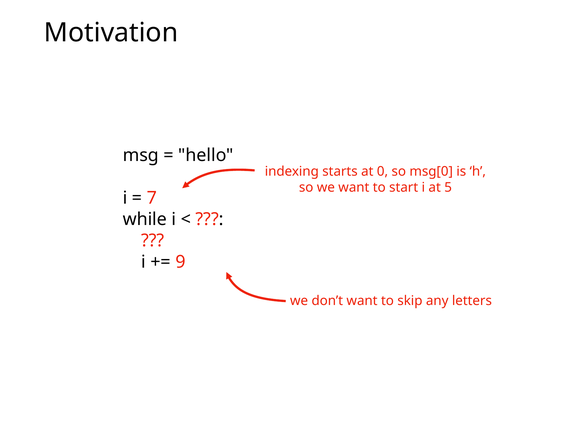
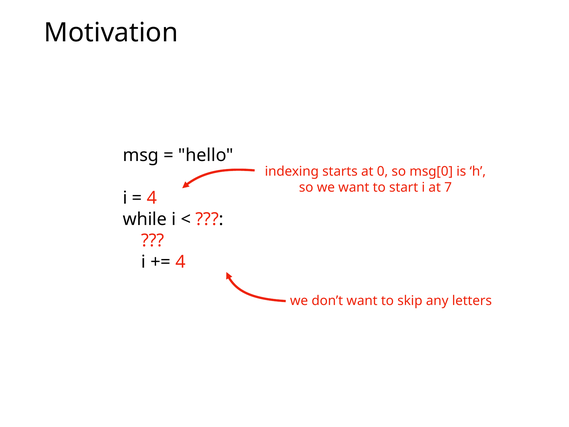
5: 5 -> 7
7 at (152, 198): 7 -> 4
9 at (181, 262): 9 -> 4
